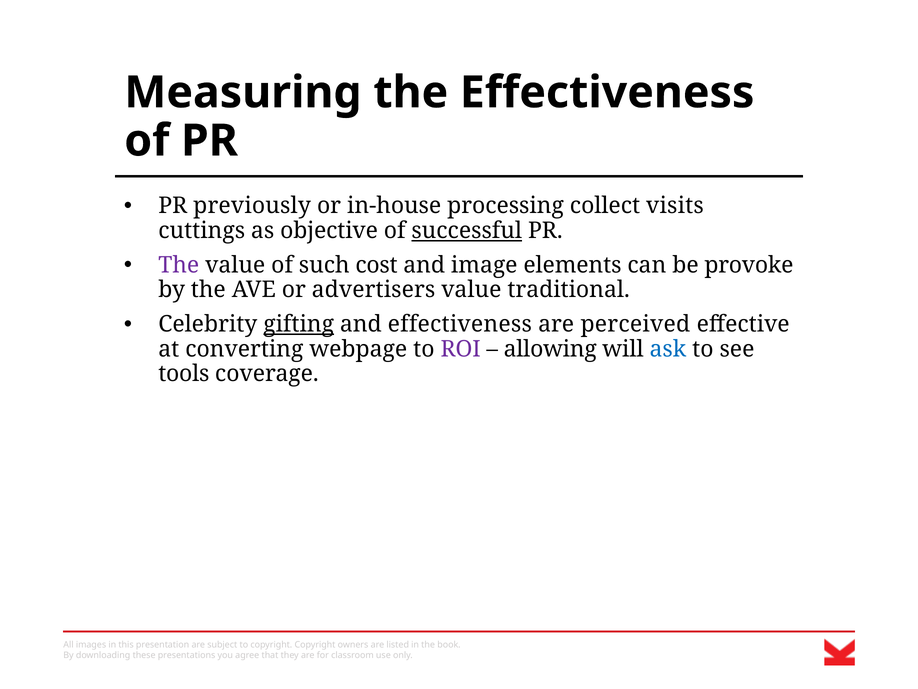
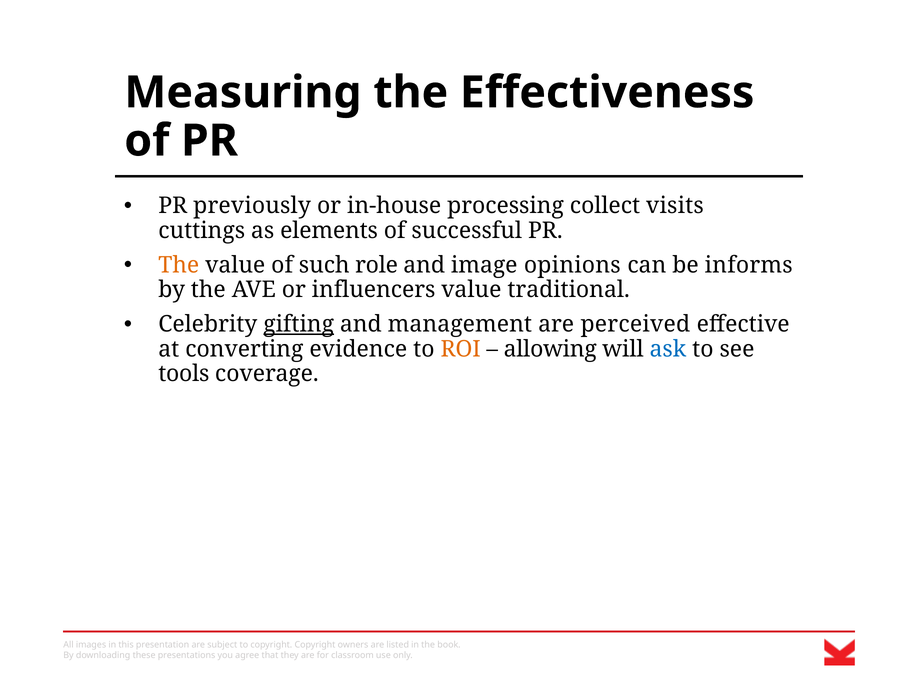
objective: objective -> elements
successful underline: present -> none
The at (179, 265) colour: purple -> orange
cost: cost -> role
elements: elements -> opinions
provoke: provoke -> informs
advertisers: advertisers -> influencers
and effectiveness: effectiveness -> management
webpage: webpage -> evidence
ROI colour: purple -> orange
